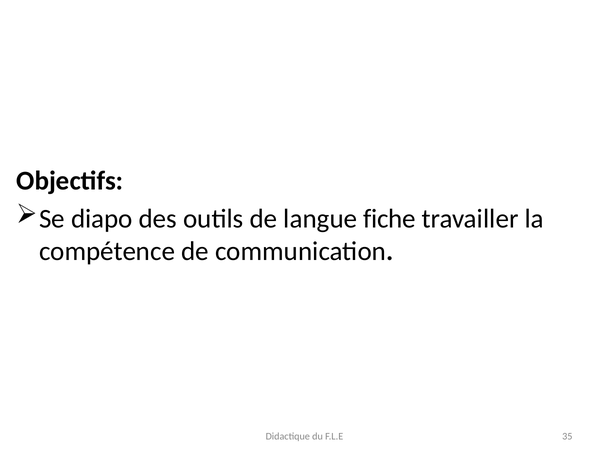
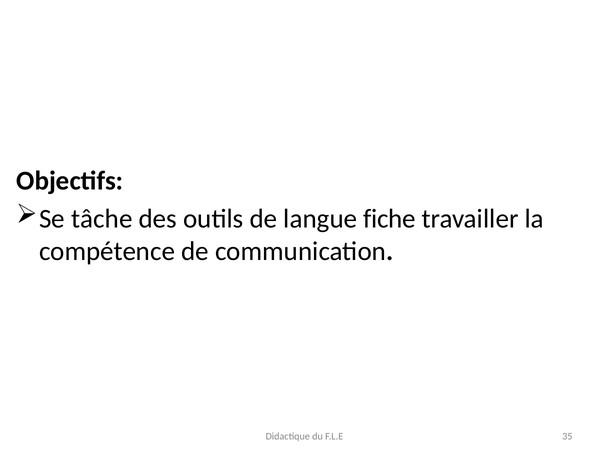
diapo: diapo -> tâche
